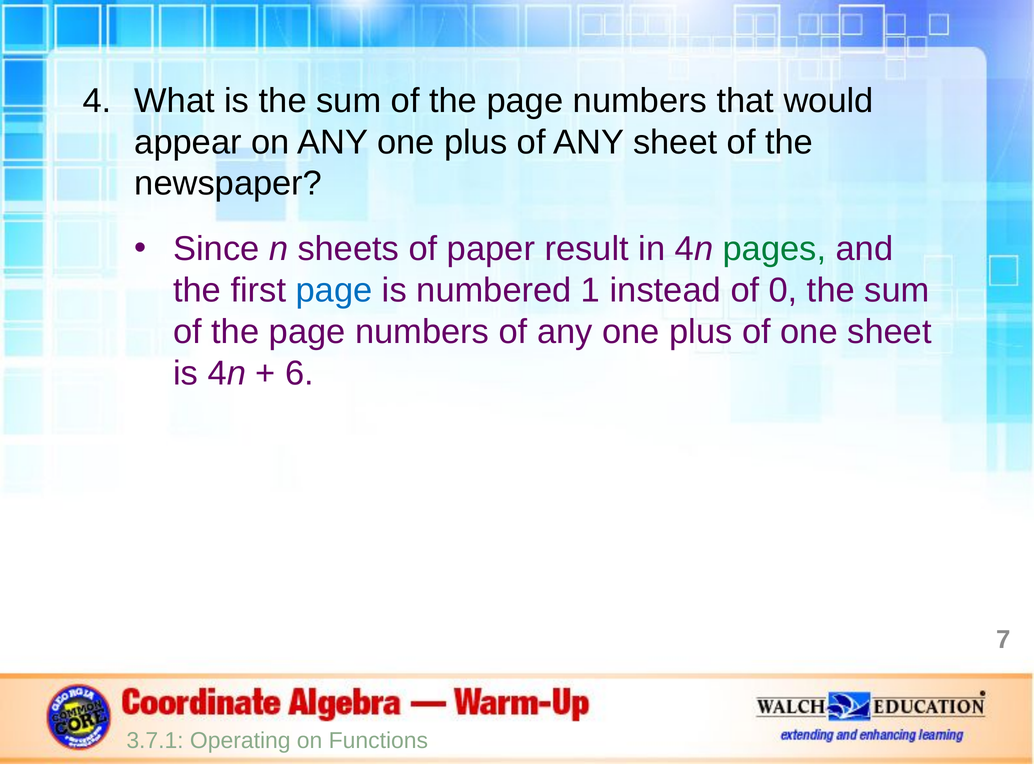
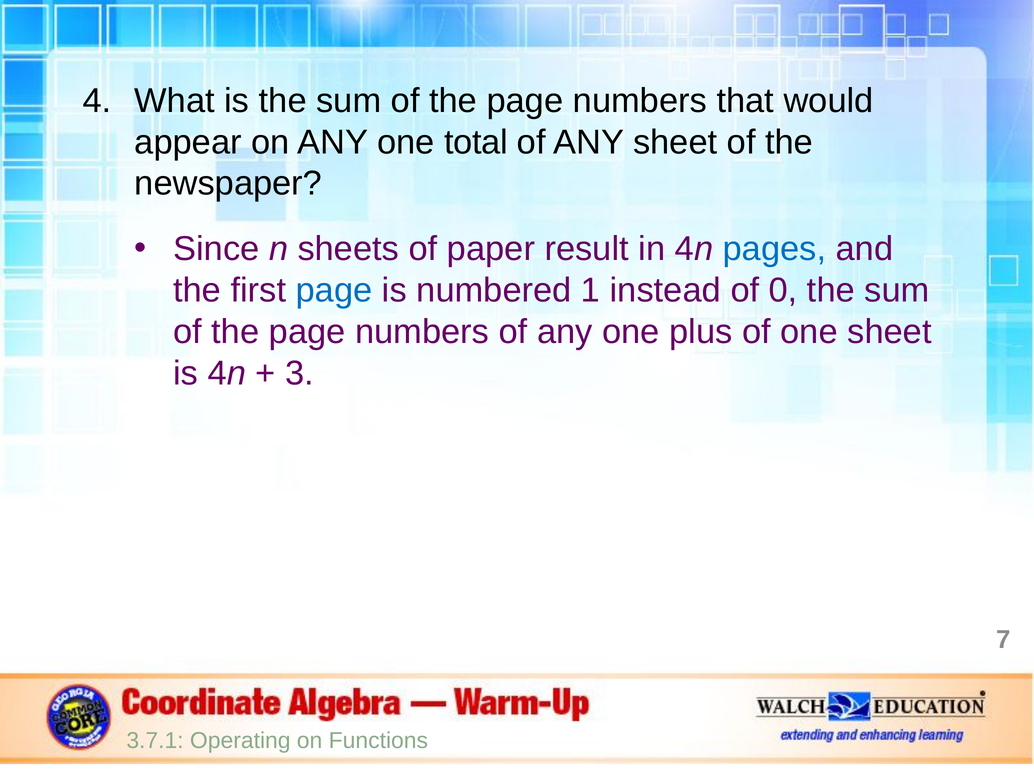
on ANY one plus: plus -> total
pages colour: green -> blue
6: 6 -> 3
